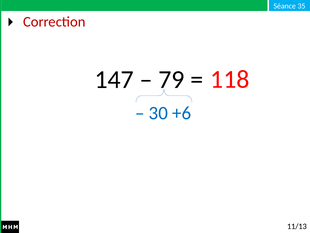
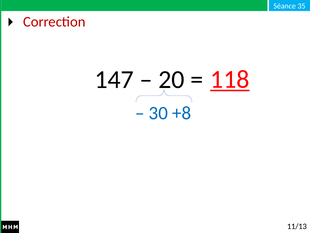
79: 79 -> 20
118 underline: none -> present
+6: +6 -> +8
